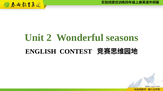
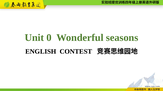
2: 2 -> 0
